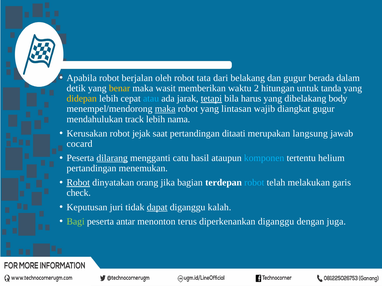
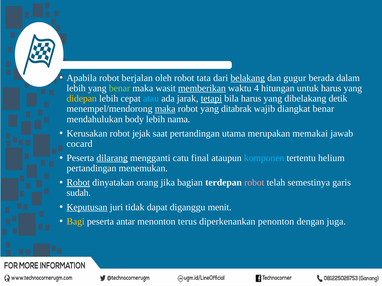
belakang underline: none -> present
detik at (76, 88): detik -> lebih
benar at (120, 88) colour: yellow -> light green
memberikan underline: none -> present
2: 2 -> 4
untuk tanda: tanda -> harus
body: body -> detik
lintasan: lintasan -> ditabrak
diangkat gugur: gugur -> benar
track: track -> body
ditaati: ditaati -> utama
langsung: langsung -> memakai
hasil: hasil -> final
robot at (254, 183) colour: light blue -> pink
melakukan: melakukan -> semestinya
check: check -> sudah
Keputusan underline: none -> present
dapat underline: present -> none
kalah: kalah -> menit
Bagi colour: light green -> yellow
diperkenankan diganggu: diganggu -> penonton
